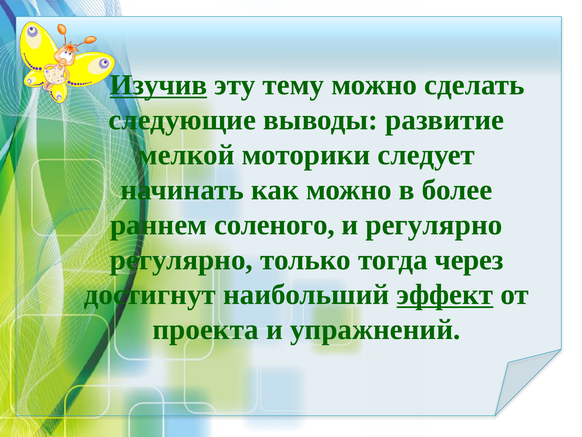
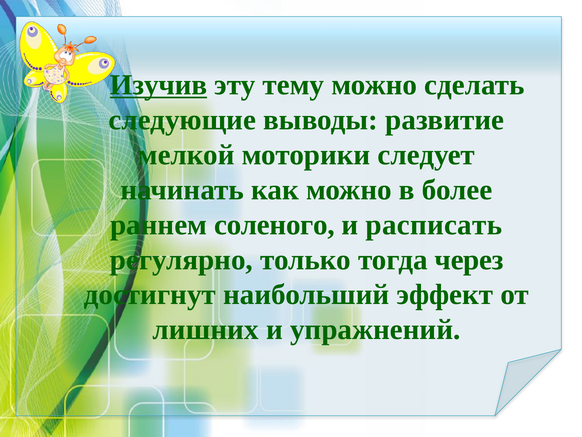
и регулярно: регулярно -> расписать
эффект underline: present -> none
проекта: проекта -> лишних
